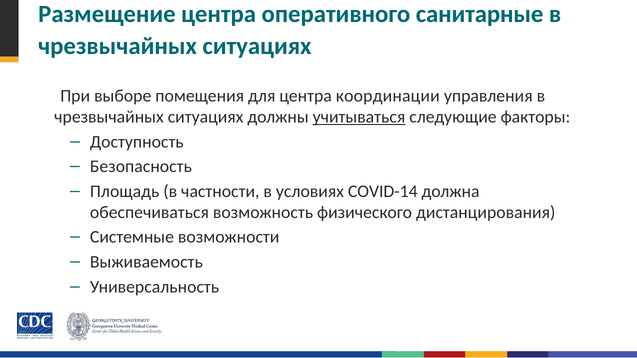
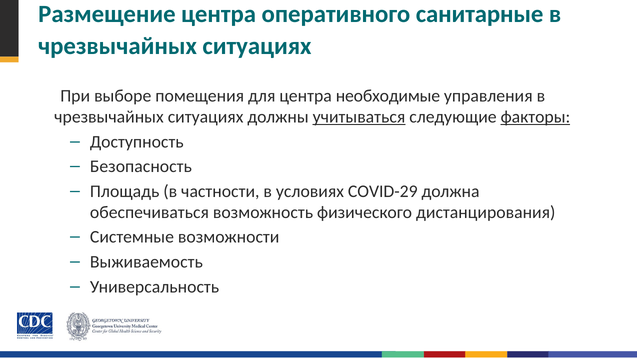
координации: координации -> необходимые
факторы underline: none -> present
COVID-14: COVID-14 -> COVID-29
